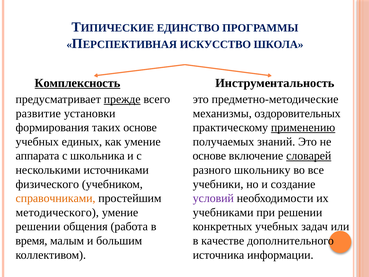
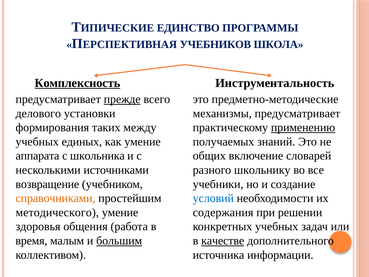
ИСКУССТВО: ИСКУССТВО -> УЧЕБНИКОВ
развитие: развитие -> делового
механизмы оздоровительных: оздоровительных -> предусматривает
таких основе: основе -> между
основе at (209, 156): основе -> общих
словарей underline: present -> none
физического: физического -> возвращение
условий colour: purple -> blue
учебниками: учебниками -> содержания
решении at (38, 226): решении -> здоровья
большим underline: none -> present
качестве underline: none -> present
